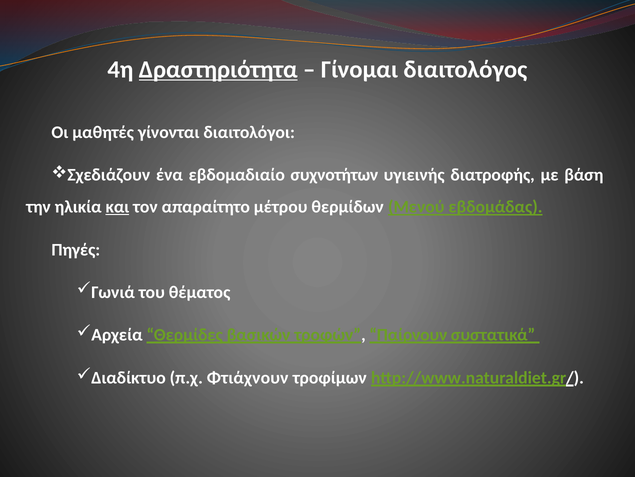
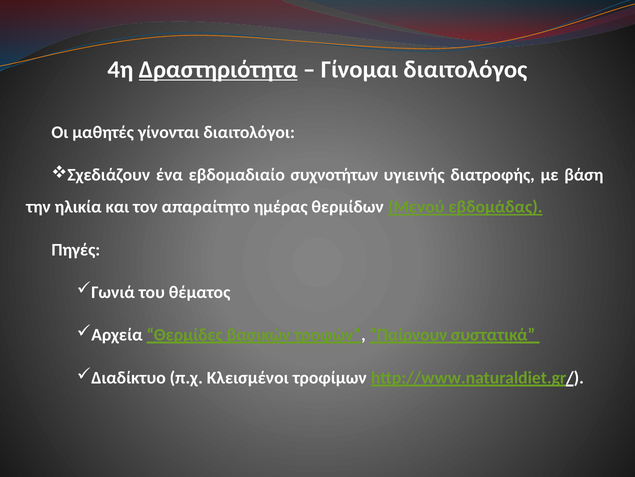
και underline: present -> none
μέτρου: μέτρου -> ημέρας
Φτιάχνουν: Φτιάχνουν -> Κλεισμένοι
